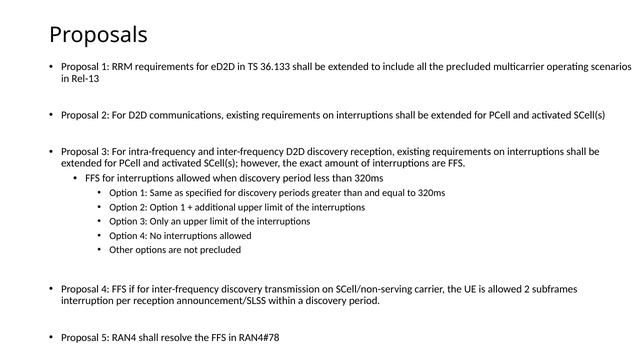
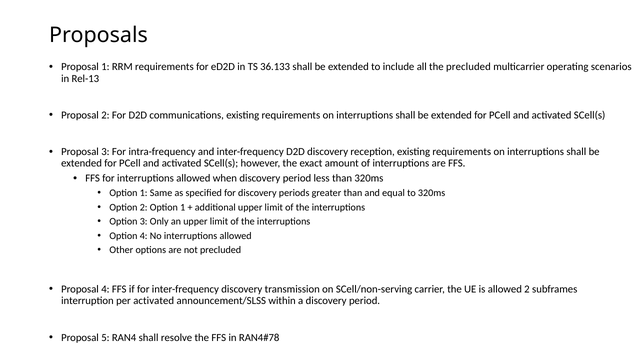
per reception: reception -> activated
